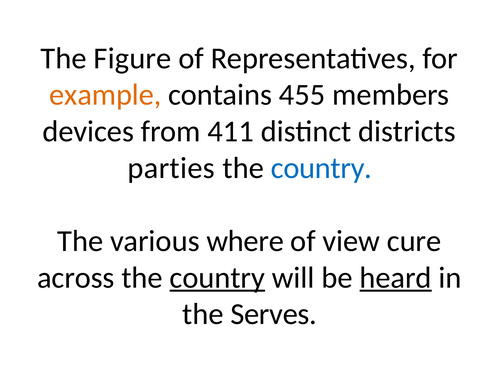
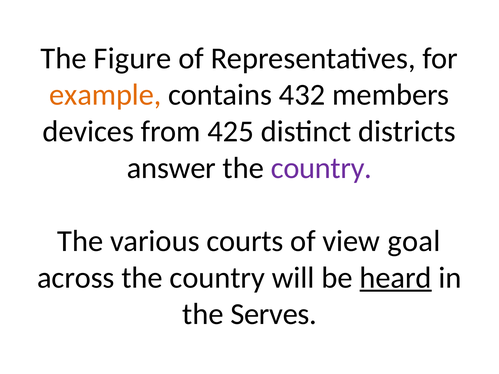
455: 455 -> 432
411: 411 -> 425
parties: parties -> answer
country at (321, 168) colour: blue -> purple
where: where -> courts
cure: cure -> goal
country at (217, 278) underline: present -> none
